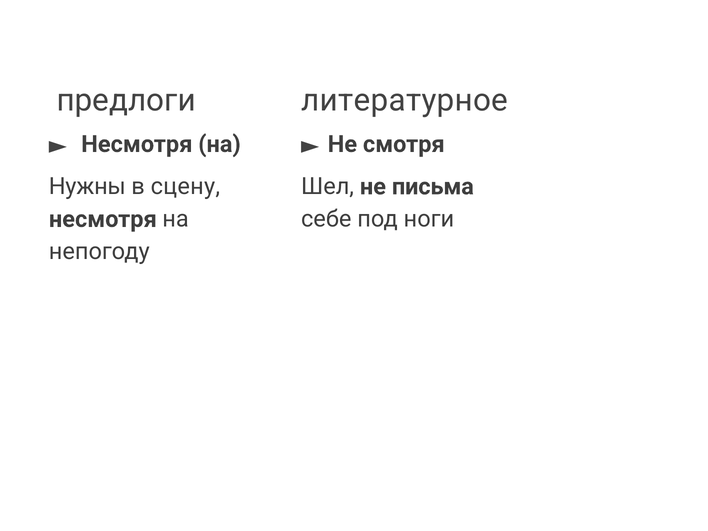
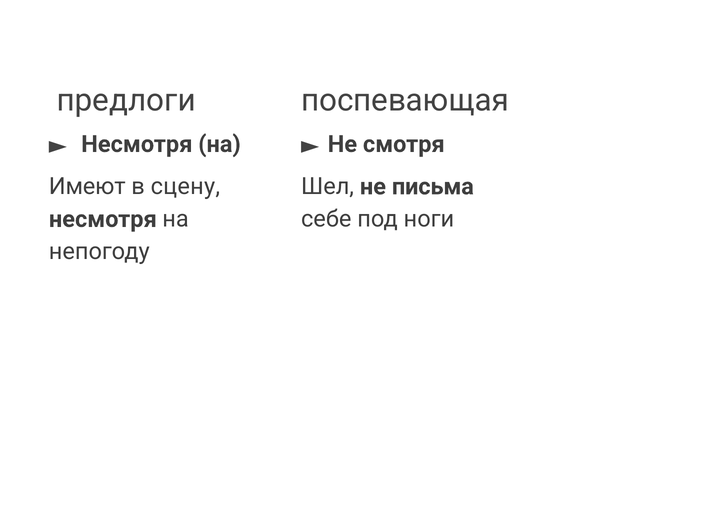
литературное: литературное -> поспевающая
Нужны: Нужны -> Имеют
